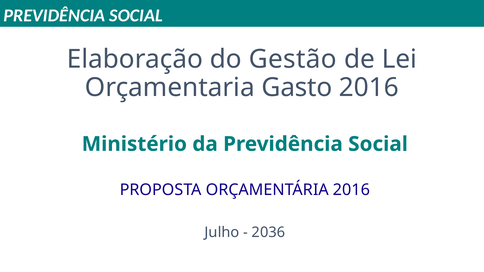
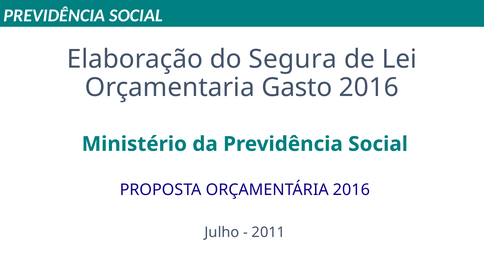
Gestão: Gestão -> Segura
2036: 2036 -> 2011
